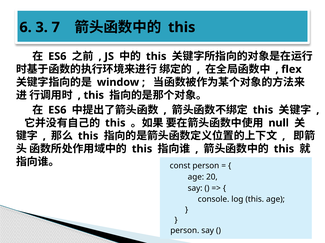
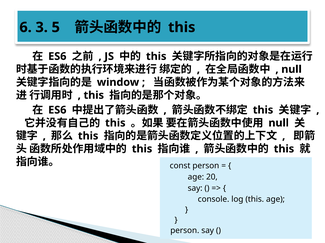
7: 7 -> 5
flex at (291, 70): flex -> null
